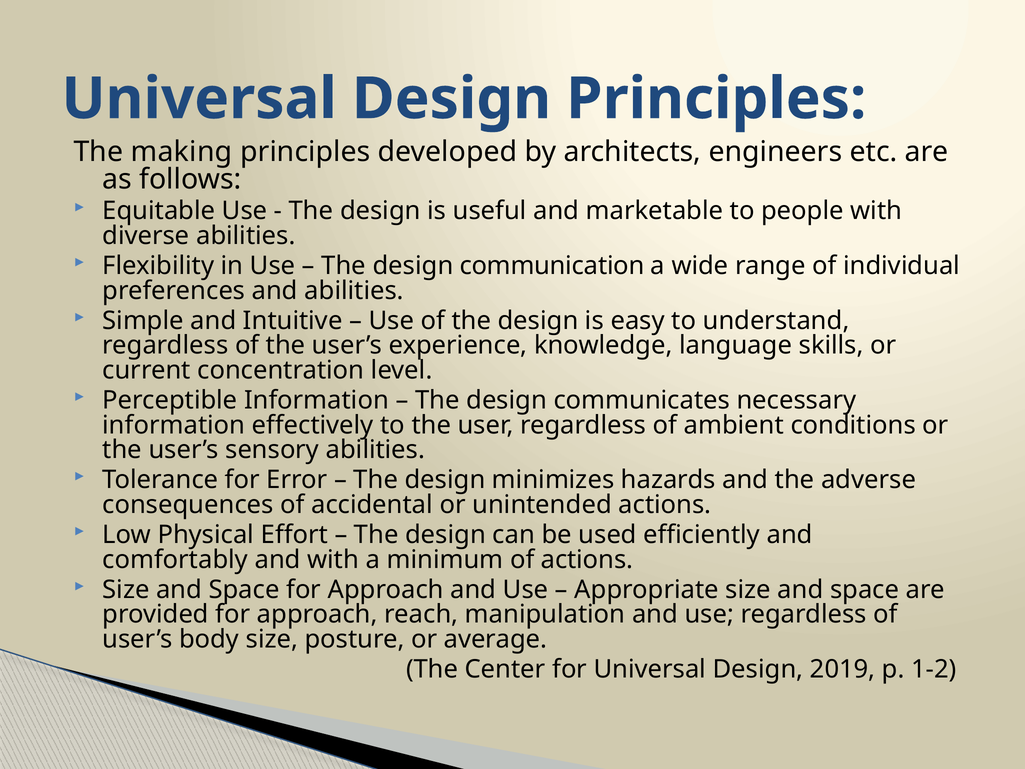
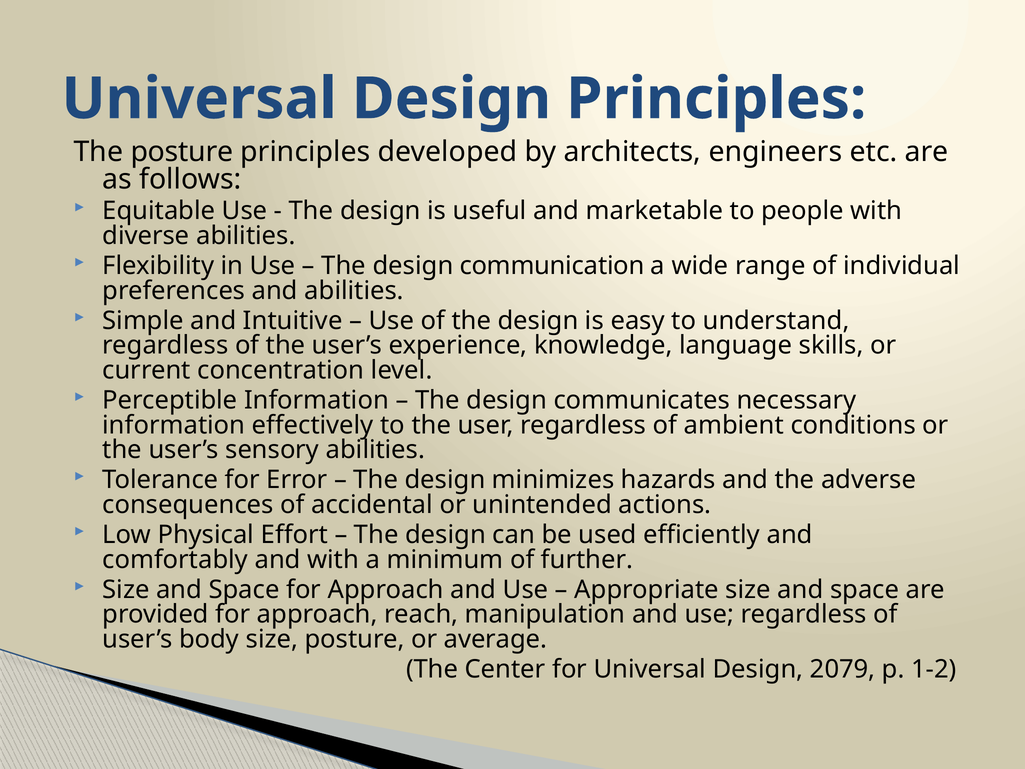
The making: making -> posture
of actions: actions -> further
2019: 2019 -> 2079
